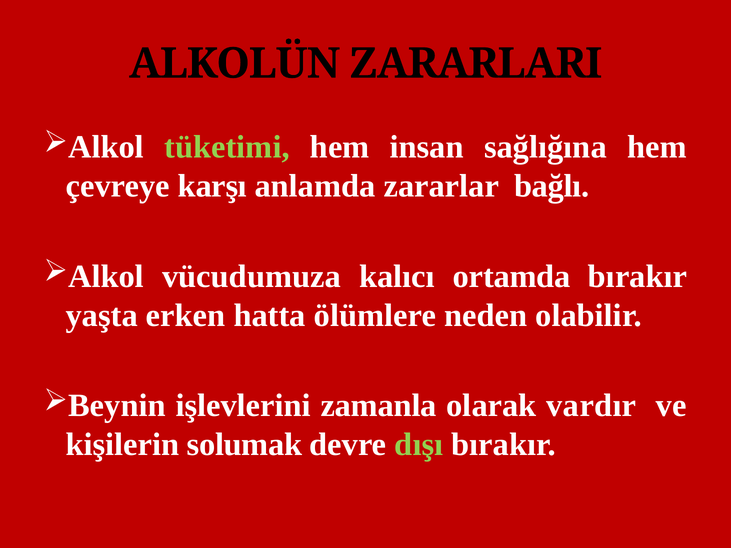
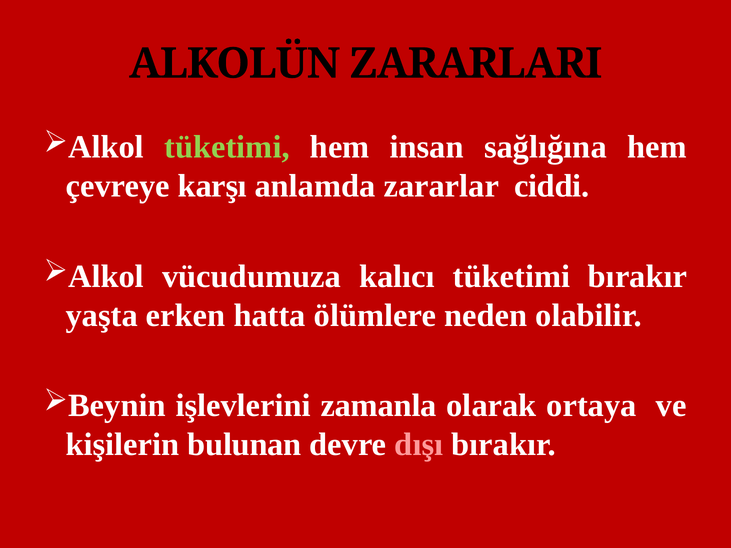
bağlı: bağlı -> ciddi
kalıcı ortamda: ortamda -> tüketimi
vardır: vardır -> ortaya
solumak: solumak -> bulunan
dışı colour: light green -> pink
